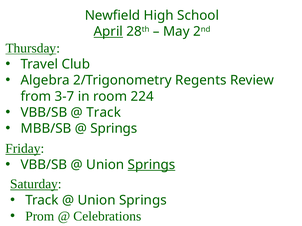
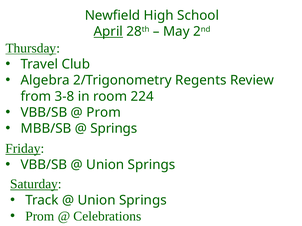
3-7: 3-7 -> 3-8
Track at (104, 113): Track -> Prom
Springs at (152, 165) underline: present -> none
